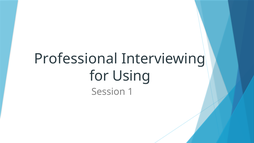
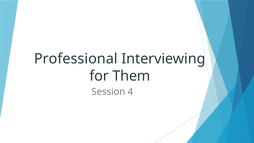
Using: Using -> Them
1: 1 -> 4
